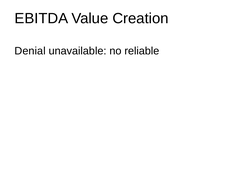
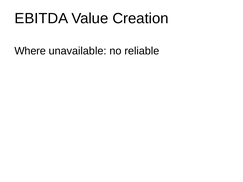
Denial: Denial -> Where
